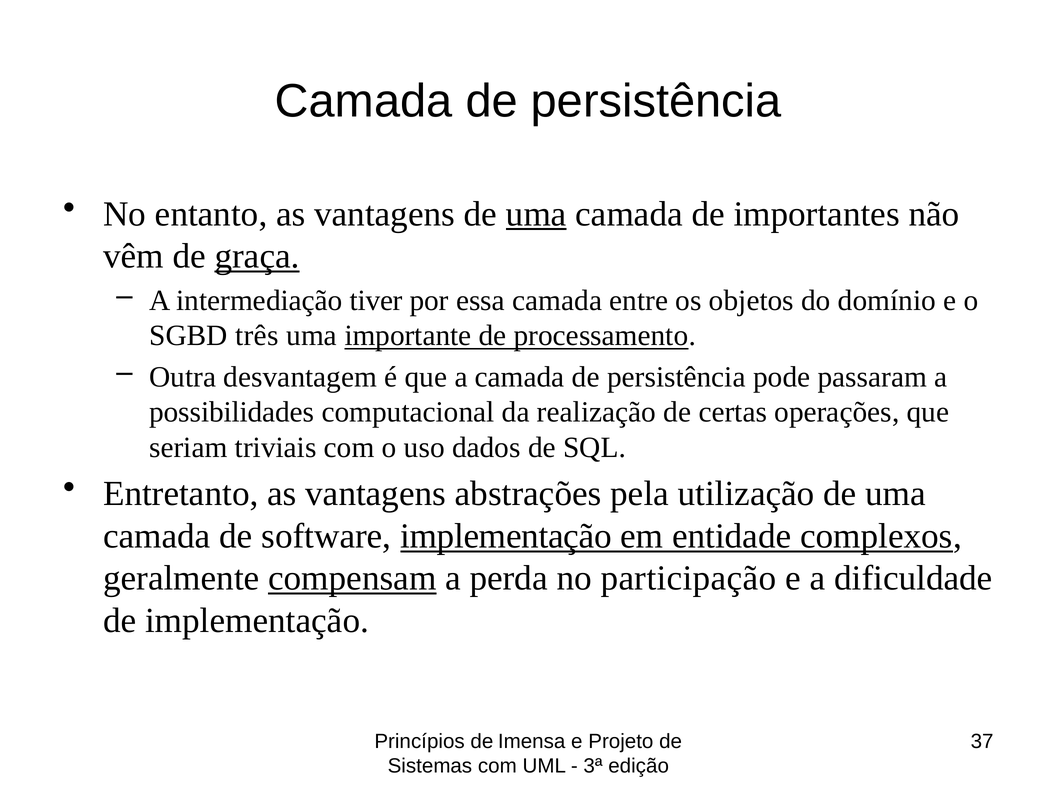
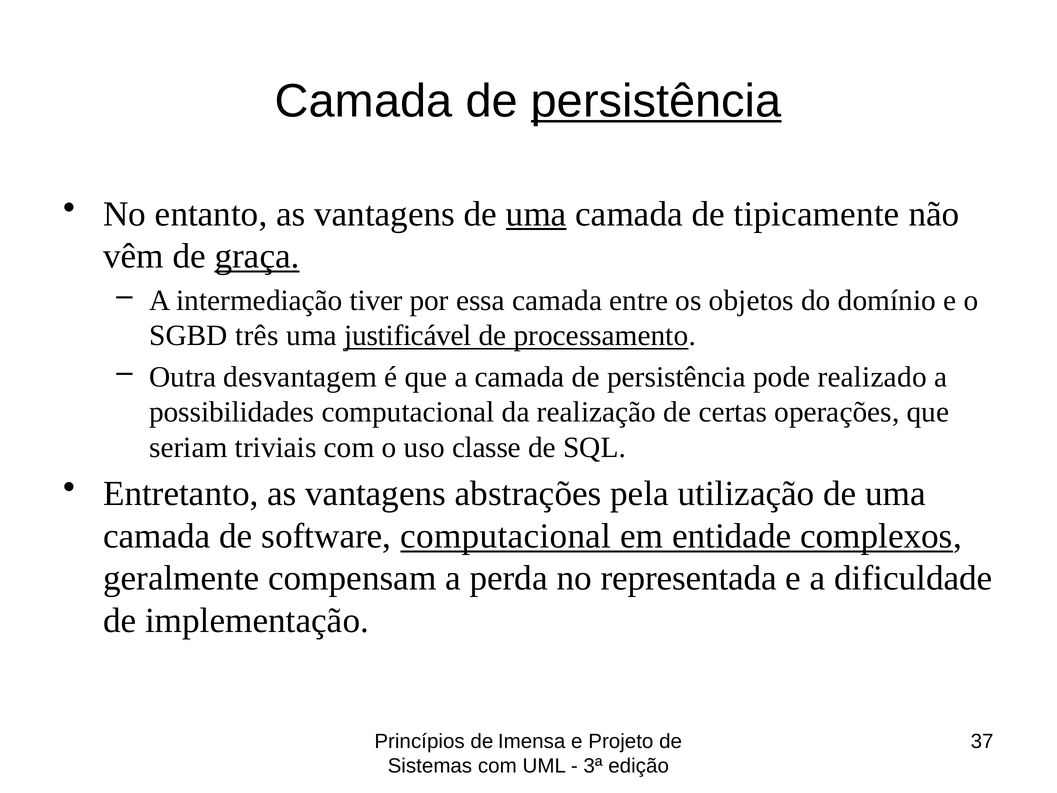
persistência at (656, 101) underline: none -> present
importantes: importantes -> tipicamente
importante: importante -> justificável
passaram: passaram -> realizado
dados: dados -> classe
software implementação: implementação -> computacional
compensam underline: present -> none
participação: participação -> representada
